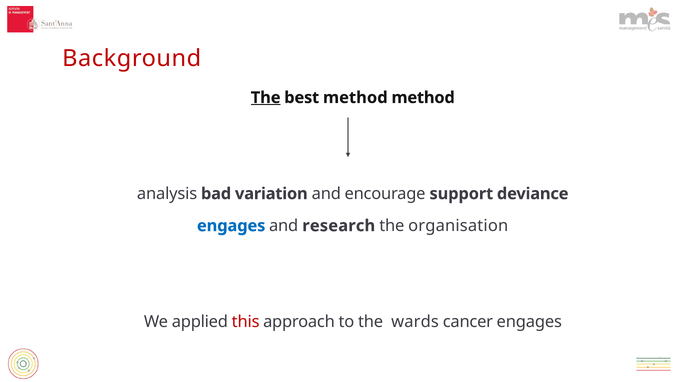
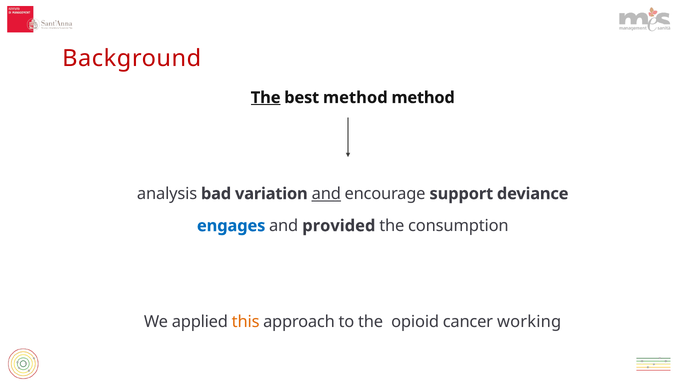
and at (326, 194) underline: none -> present
research: research -> provided
organisation: organisation -> consumption
this colour: red -> orange
wards: wards -> opioid
cancer engages: engages -> working
